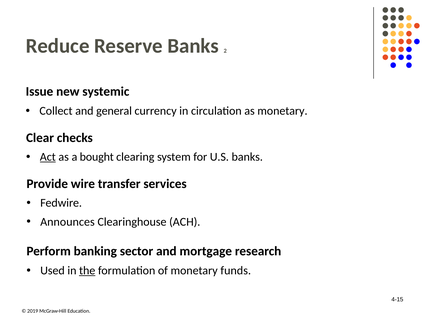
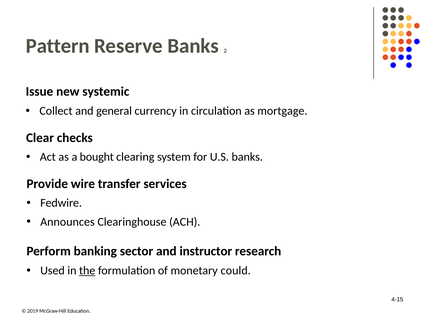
Reduce: Reduce -> Pattern
as monetary: monetary -> mortgage
Act underline: present -> none
mortgage: mortgage -> instructor
funds: funds -> could
